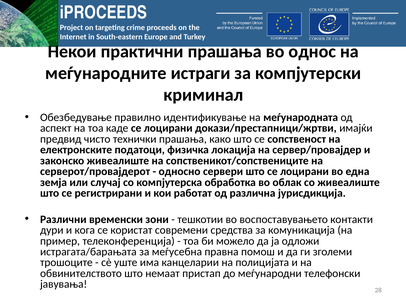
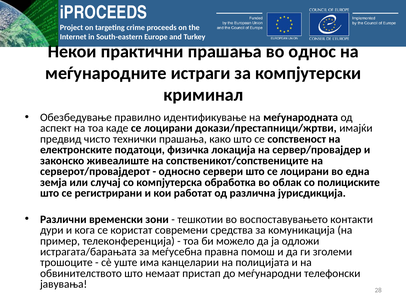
со живеалиште: живеалиште -> полициските
